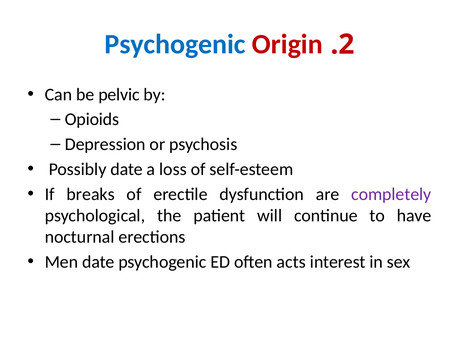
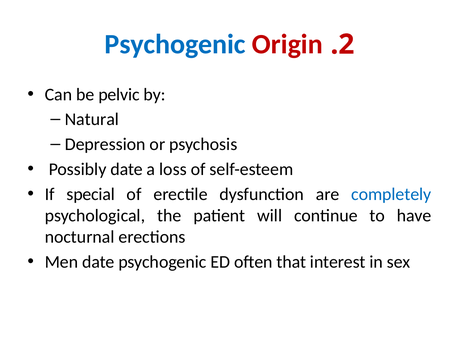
Opioids: Opioids -> Natural
breaks: breaks -> special
completely colour: purple -> blue
acts: acts -> that
